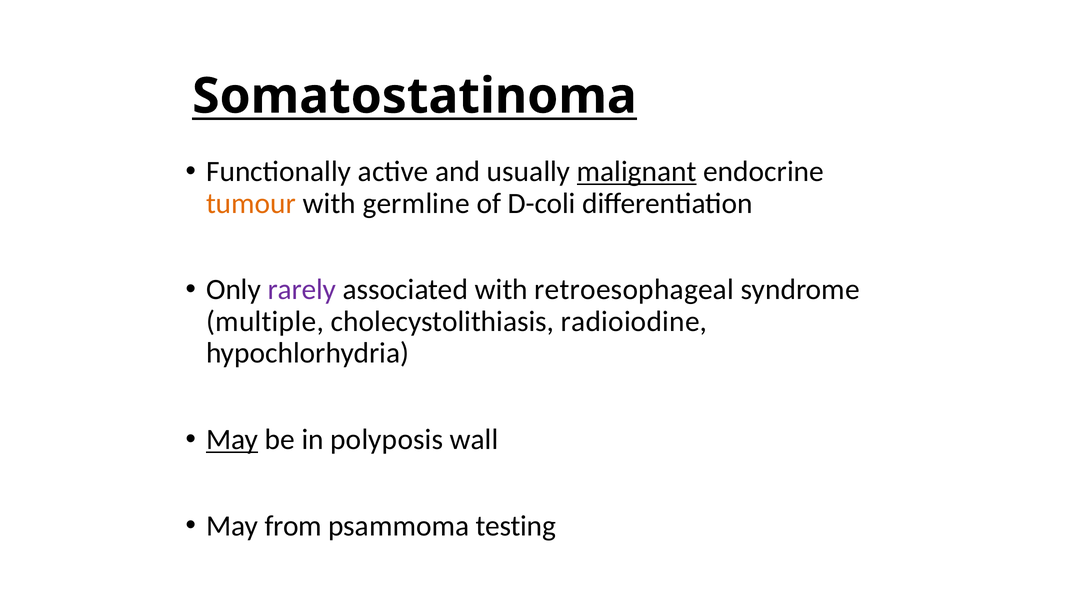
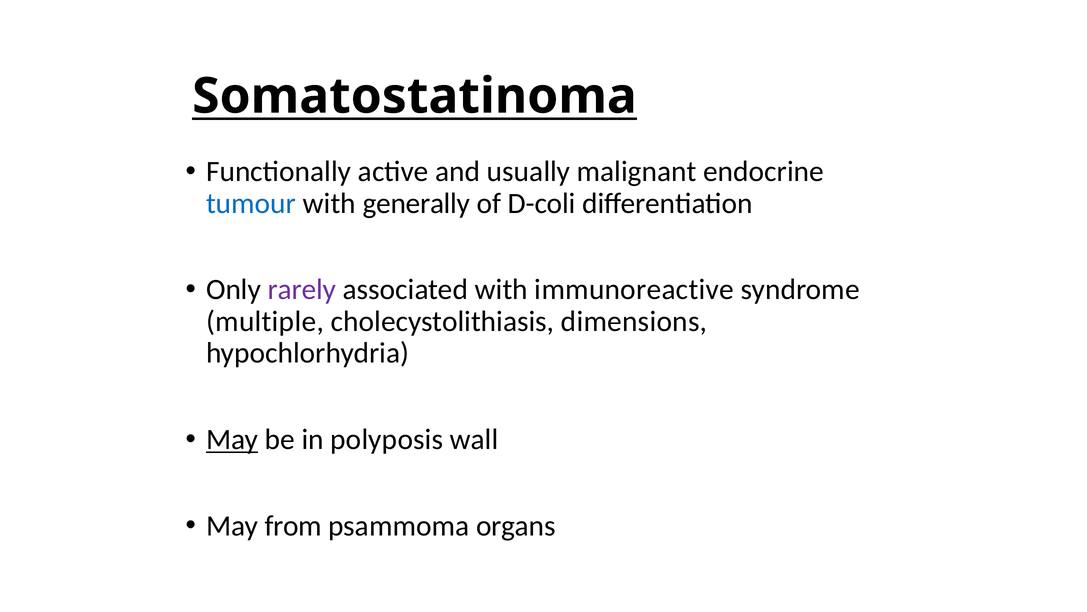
malignant underline: present -> none
tumour colour: orange -> blue
germline: germline -> generally
retroesophageal: retroesophageal -> immunoreactive
radioiodine: radioiodine -> dimensions
testing: testing -> organs
